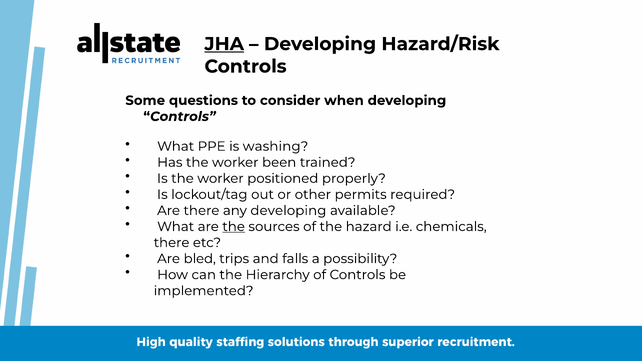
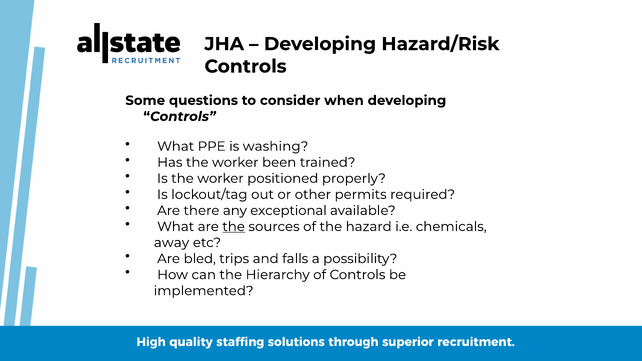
JHA underline: present -> none
any developing: developing -> exceptional
there at (172, 243): there -> away
